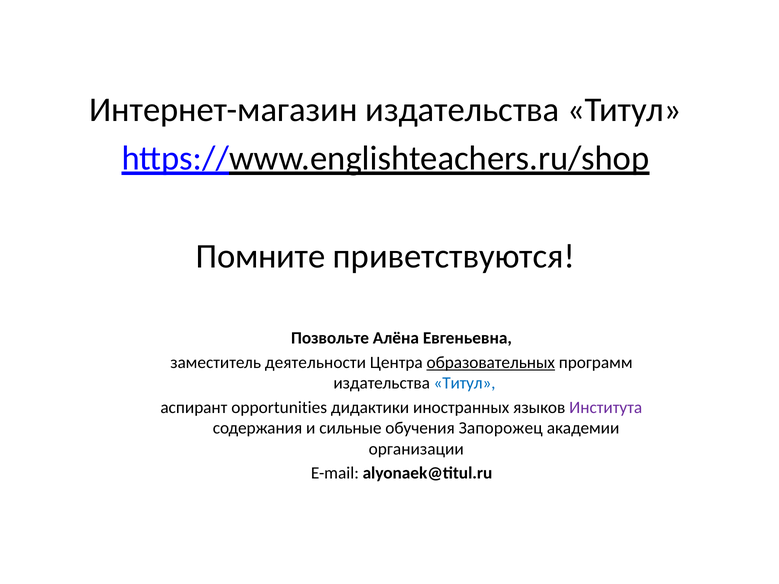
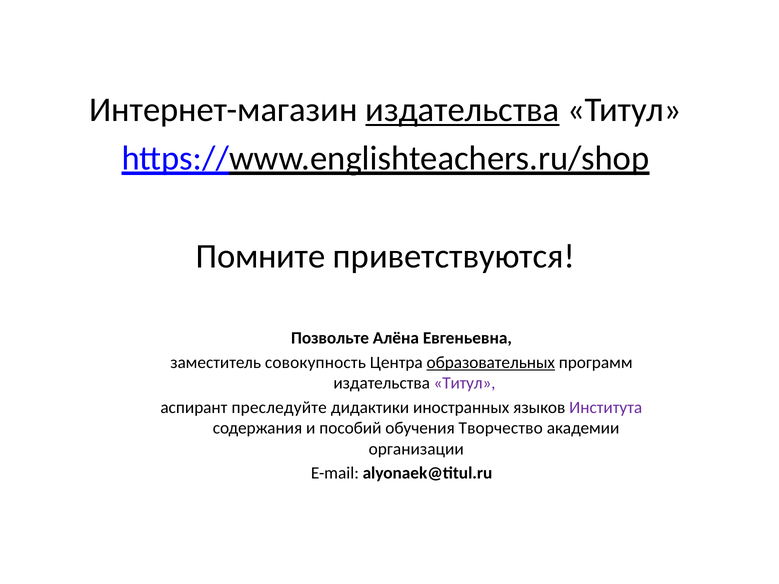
издательства at (462, 110) underline: none -> present
деятельности: деятельности -> совокупность
Титул at (465, 383) colour: blue -> purple
opportunities: opportunities -> преследуйте
сильные: сильные -> пособий
Запорожец: Запорожец -> Творчество
